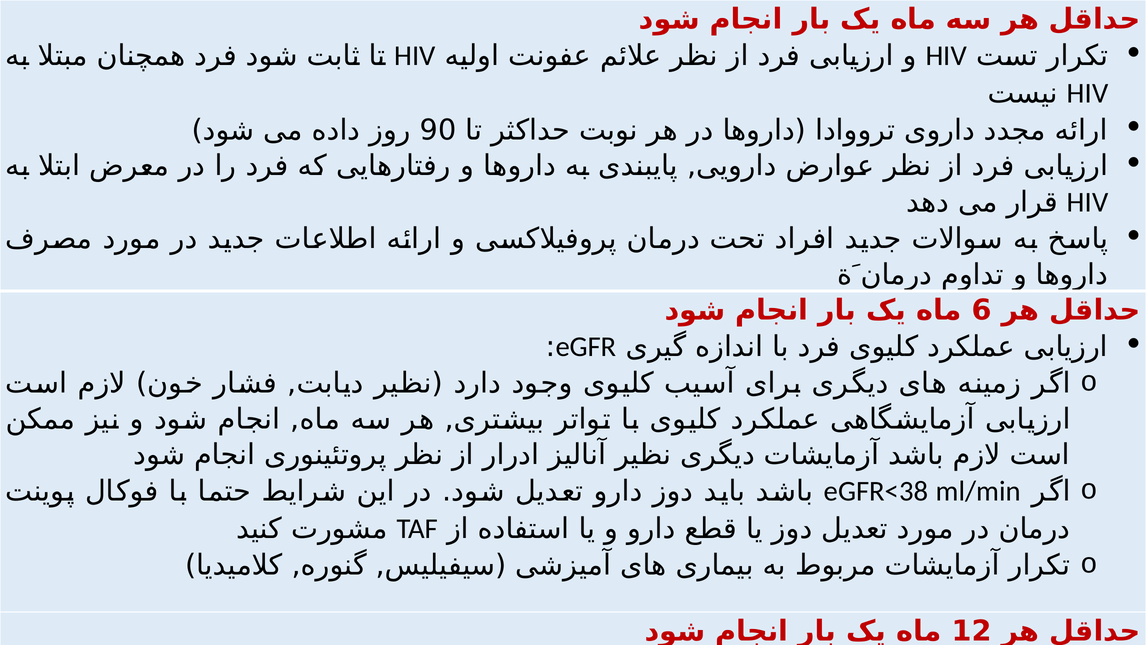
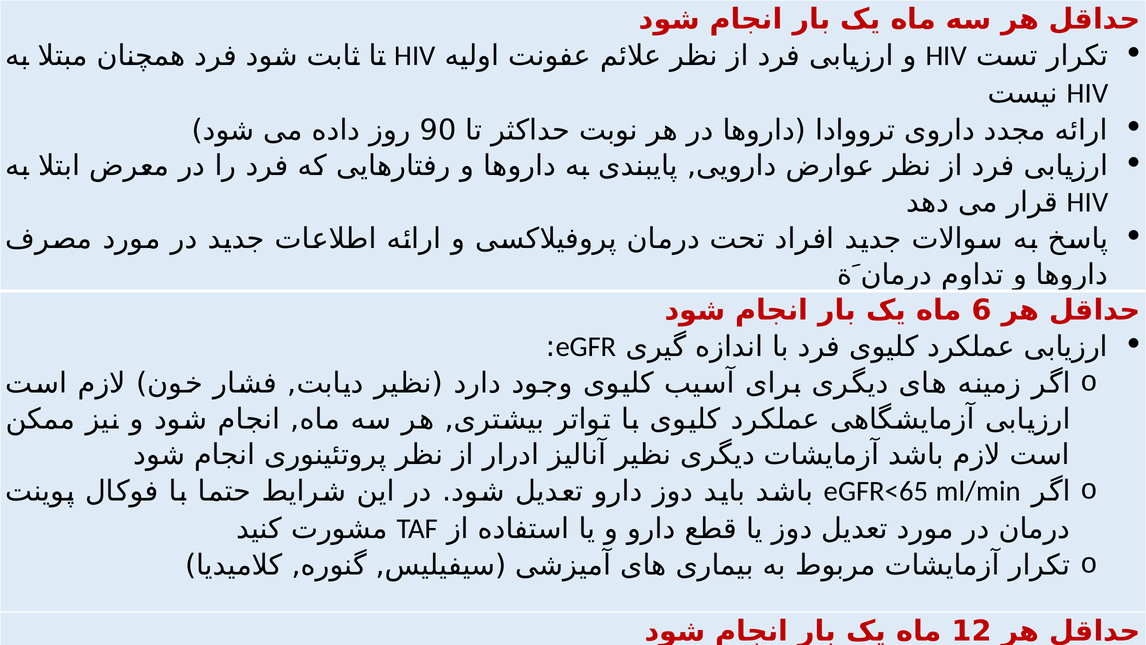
eGFR<38: eGFR<38 -> eGFR<65
